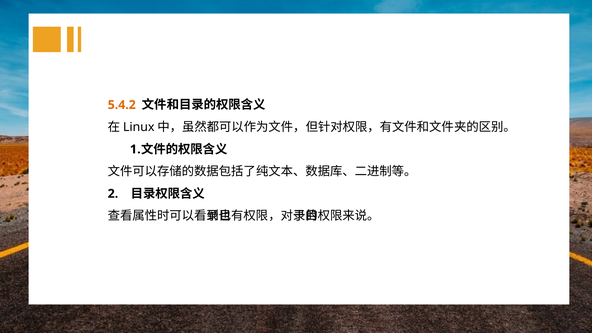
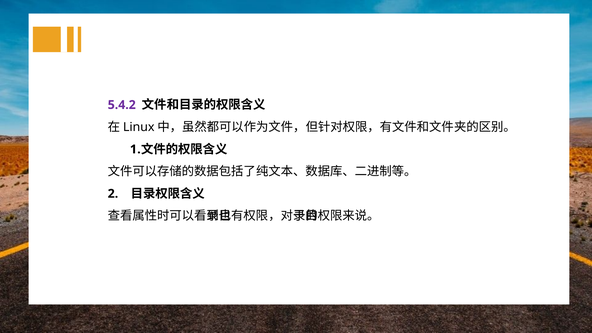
5.4.2 colour: orange -> purple
